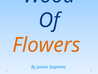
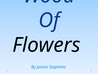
Flowers colour: orange -> black
